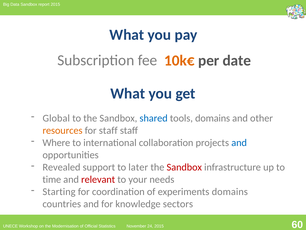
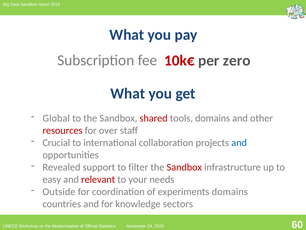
10k€ colour: orange -> red
date: date -> zero
shared colour: blue -> red
resources colour: orange -> red
for staff: staff -> over
Where: Where -> Crucial
later: later -> filter
time: time -> easy
Starting: Starting -> Outside
